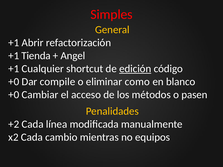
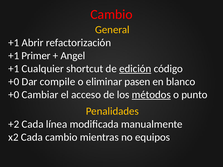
Simples at (111, 15): Simples -> Cambio
Tienda: Tienda -> Primer
como: como -> pasen
métodos underline: none -> present
pasen: pasen -> punto
